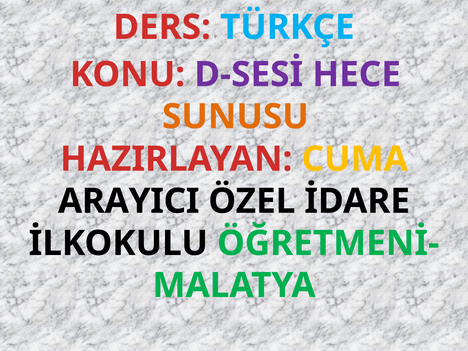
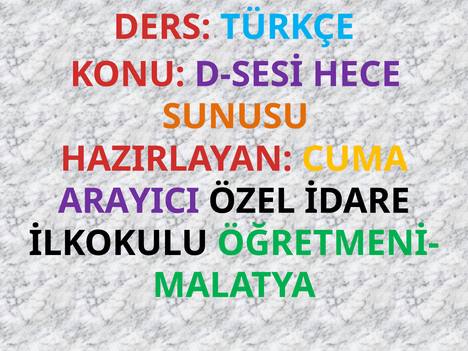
ARAYICI colour: black -> purple
